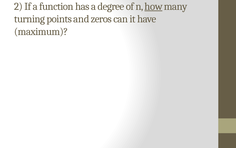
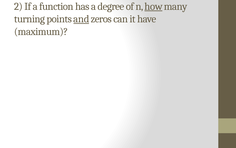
and underline: none -> present
